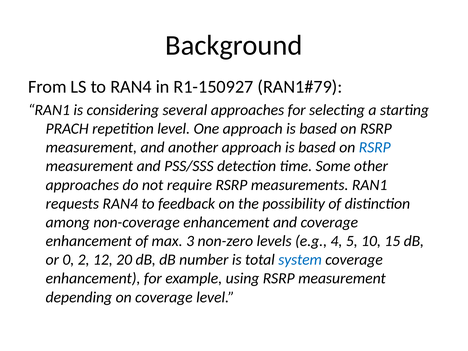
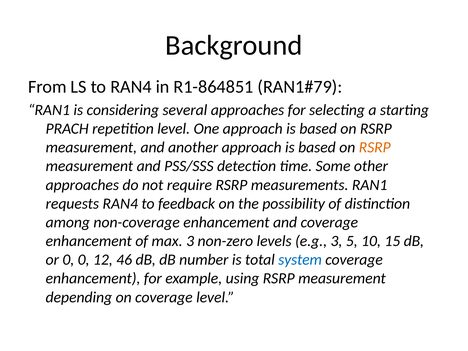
R1-150927: R1-150927 -> R1-864851
RSRP at (375, 147) colour: blue -> orange
e.g 4: 4 -> 3
0 2: 2 -> 0
20: 20 -> 46
